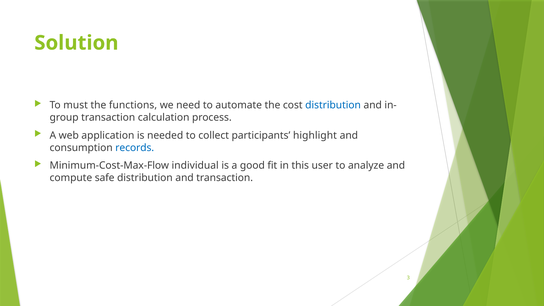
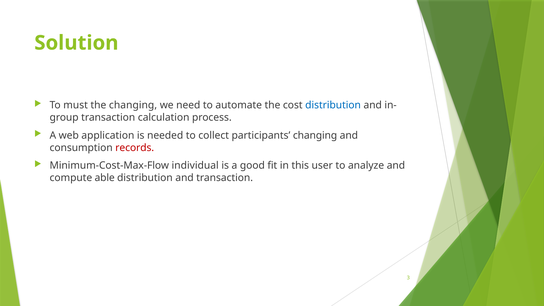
the functions: functions -> changing
participants highlight: highlight -> changing
records colour: blue -> red
safe: safe -> able
